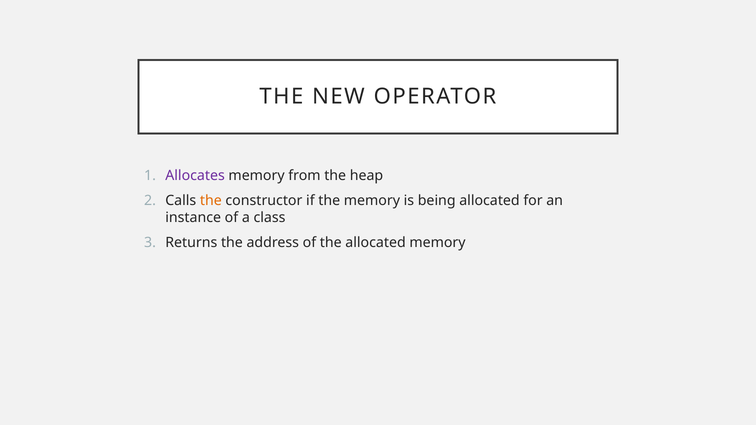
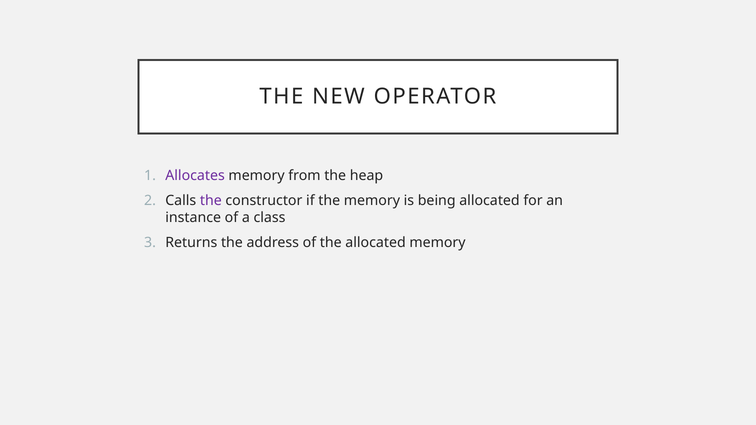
the at (211, 201) colour: orange -> purple
